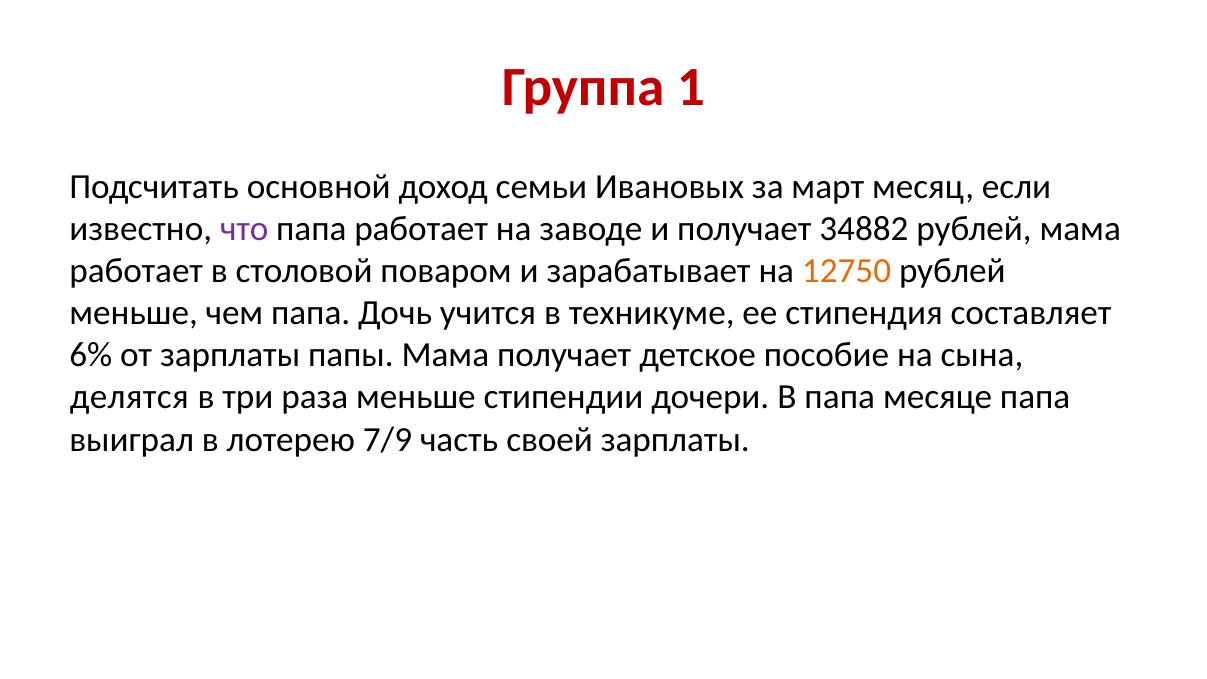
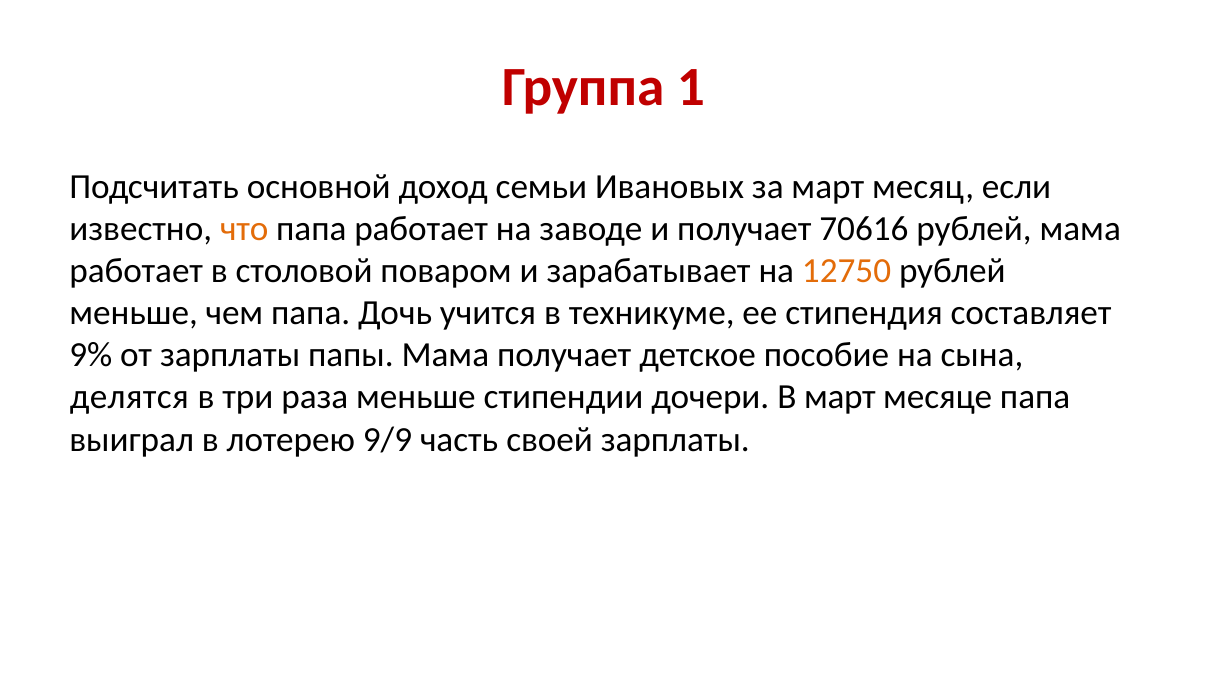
что colour: purple -> orange
34882: 34882 -> 70616
6%: 6% -> 9%
В папа: папа -> март
7/9: 7/9 -> 9/9
